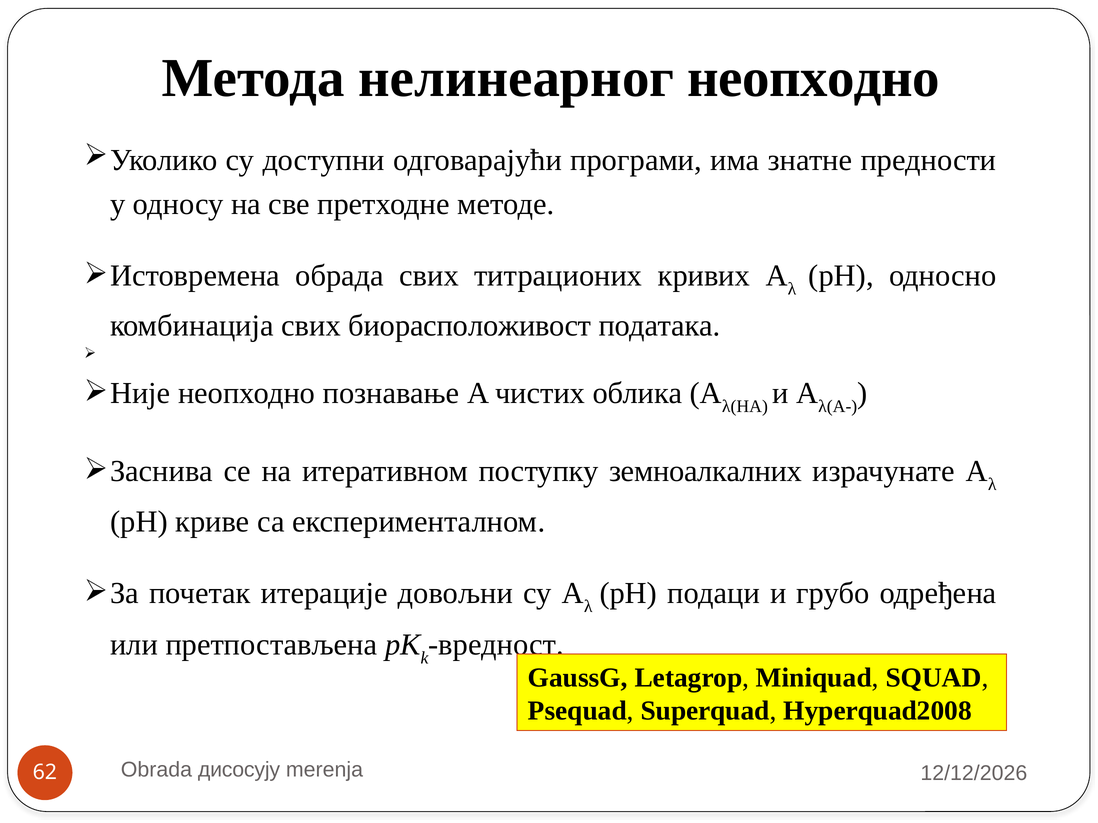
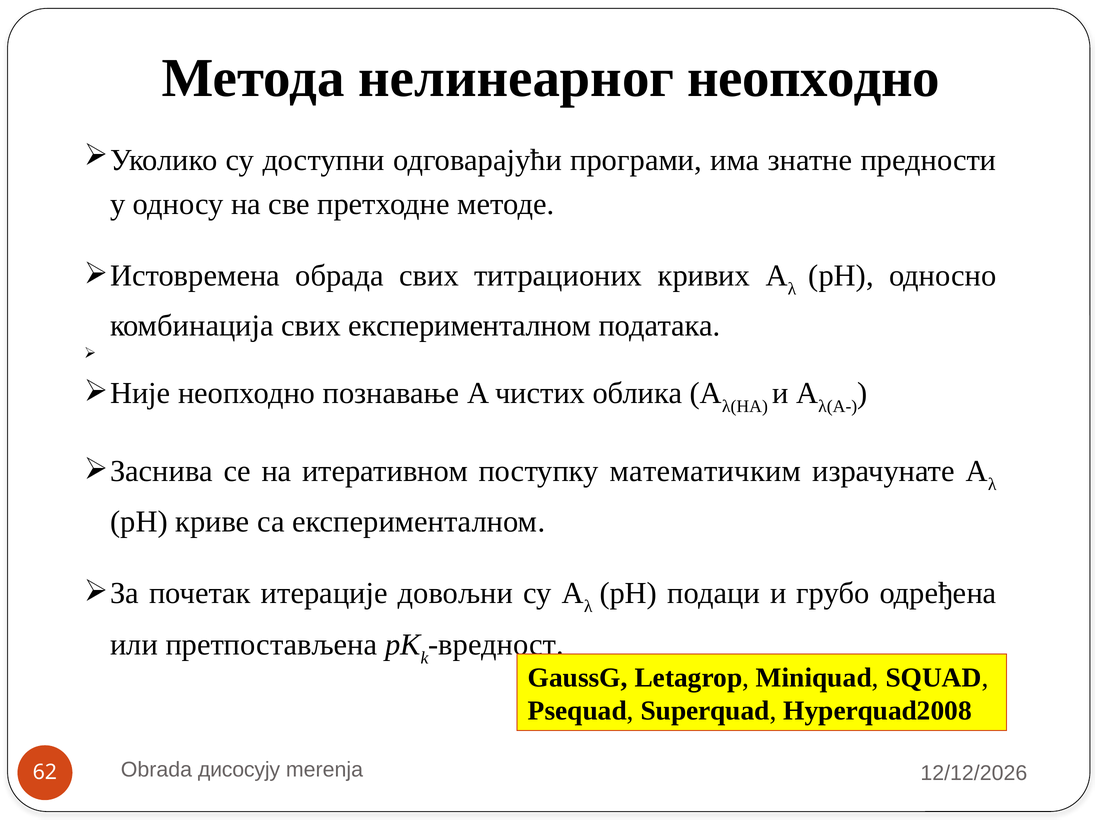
свих биорасположивост: биорасположивост -> експерименталном
земноалкалних: земноалкалних -> математичким
